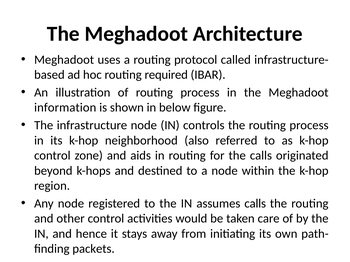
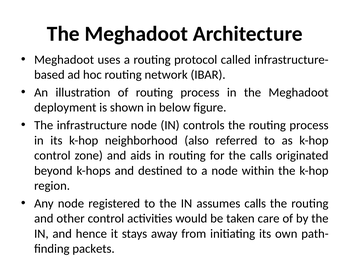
required: required -> network
information: information -> deployment
